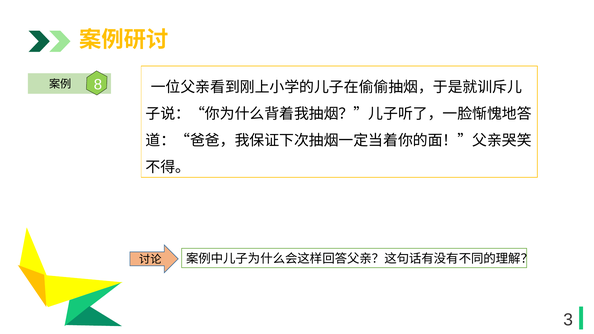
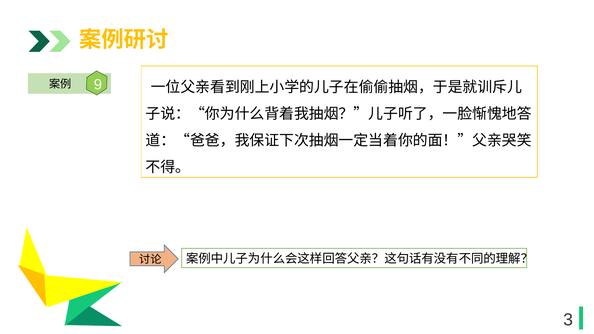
8: 8 -> 9
